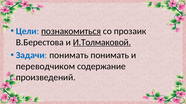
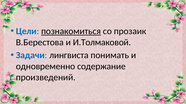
И.Толмаковой underline: present -> none
Задачи понимать: понимать -> лингвиста
переводчиком: переводчиком -> одновременно
